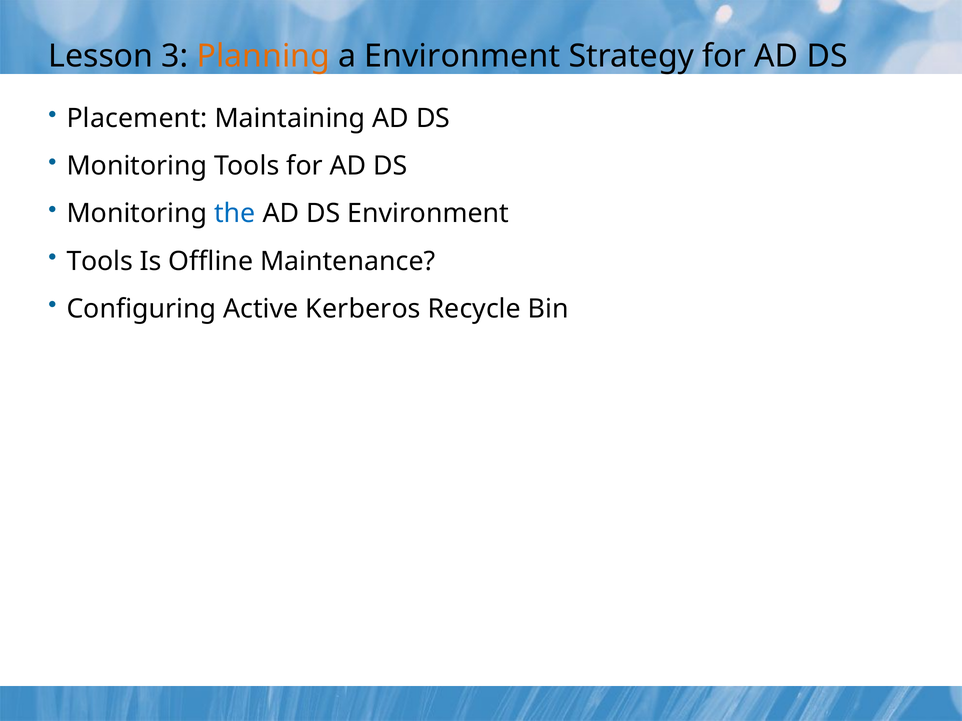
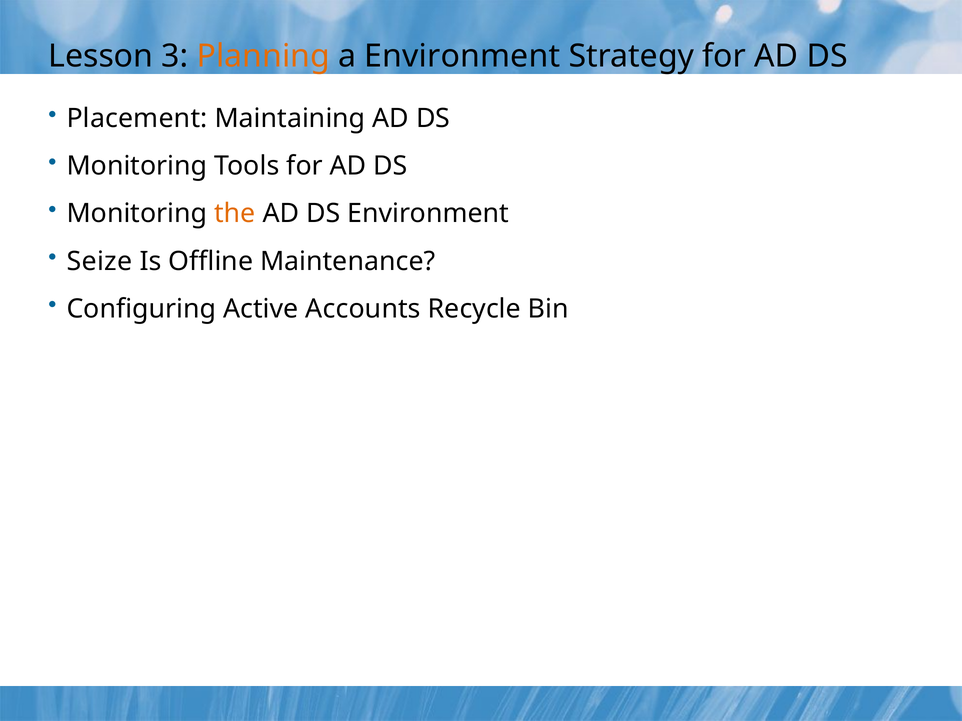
the colour: blue -> orange
Tools at (100, 261): Tools -> Seize
Kerberos: Kerberos -> Accounts
